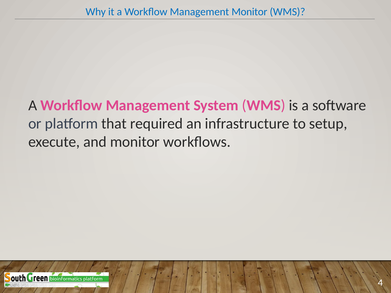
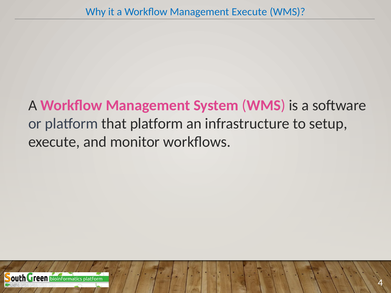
Management Monitor: Monitor -> Execute
that required: required -> platform
